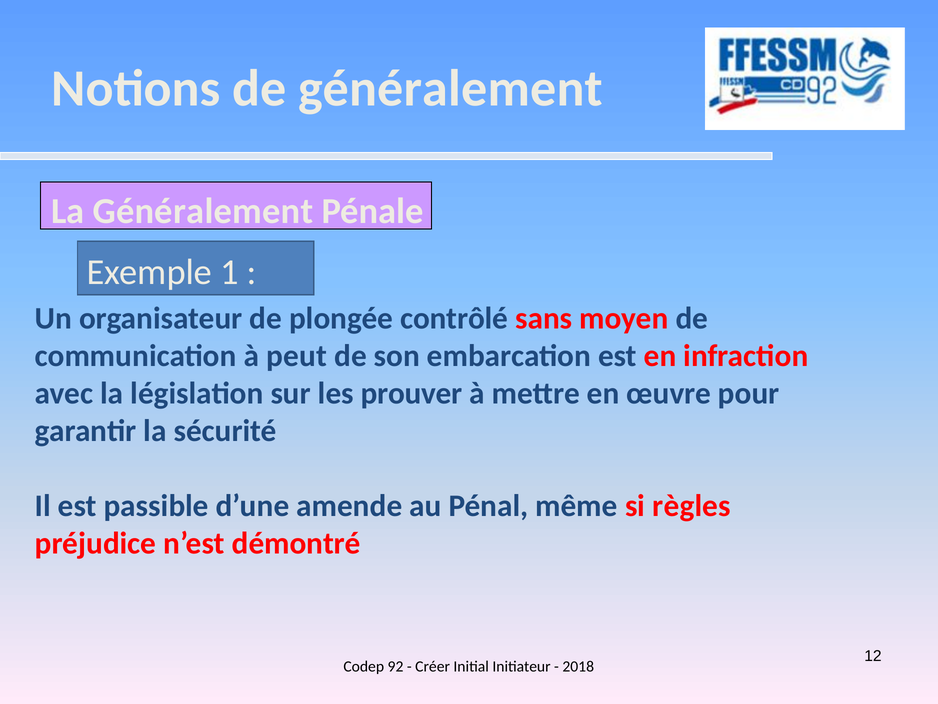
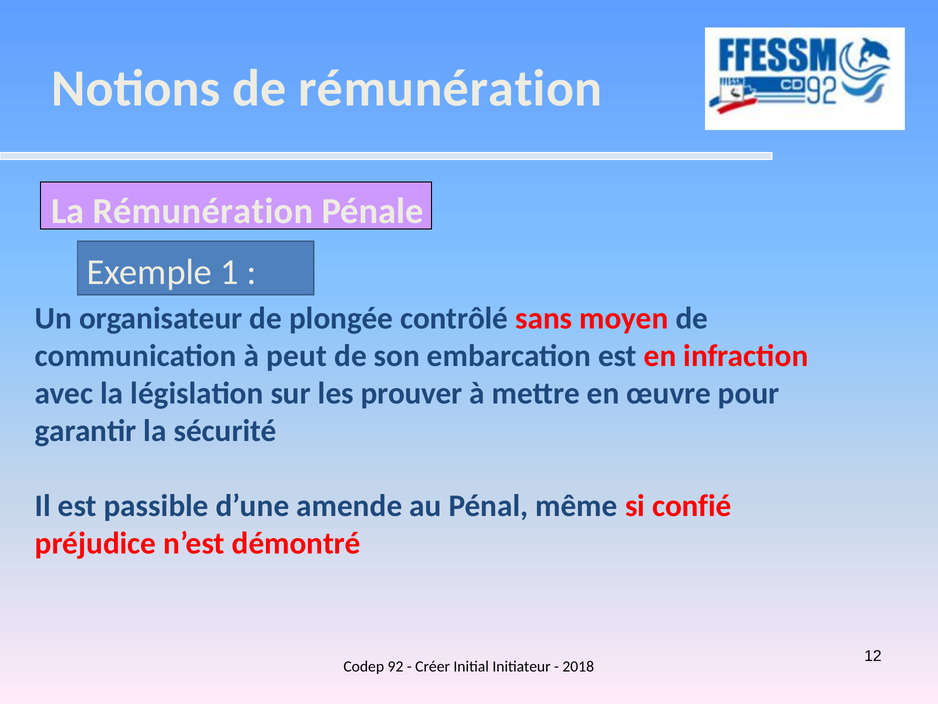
de généralement: généralement -> rémunération
La Généralement: Généralement -> Rémunération
règles: règles -> confié
